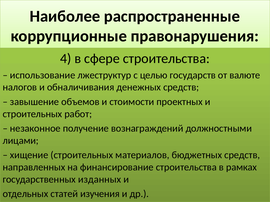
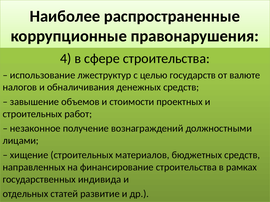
изданных: изданных -> индивида
изучения: изучения -> развитие
